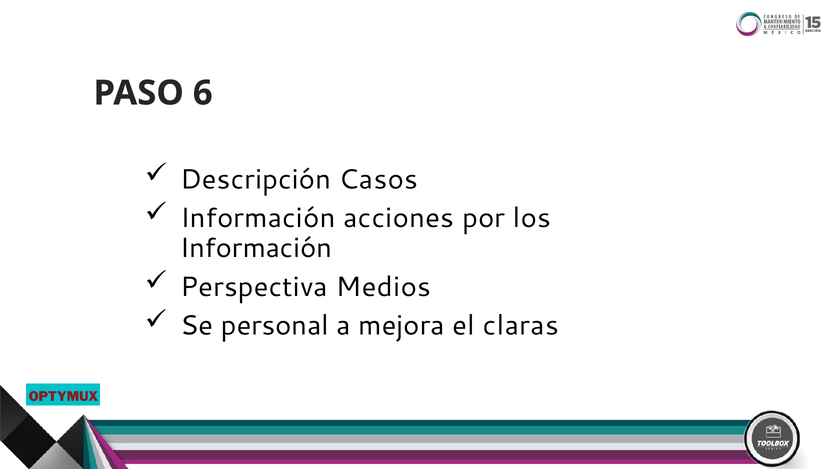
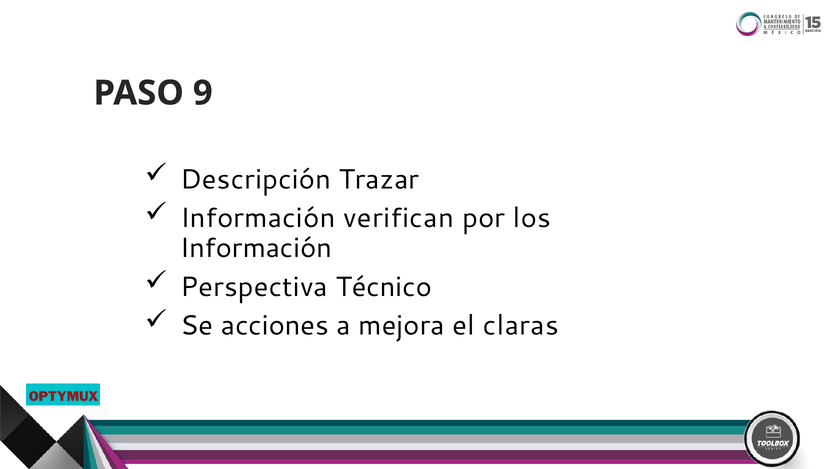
6: 6 -> 9
Casos: Casos -> Trazar
acciones: acciones -> verifican
Medios: Medios -> Técnico
personal: personal -> acciones
